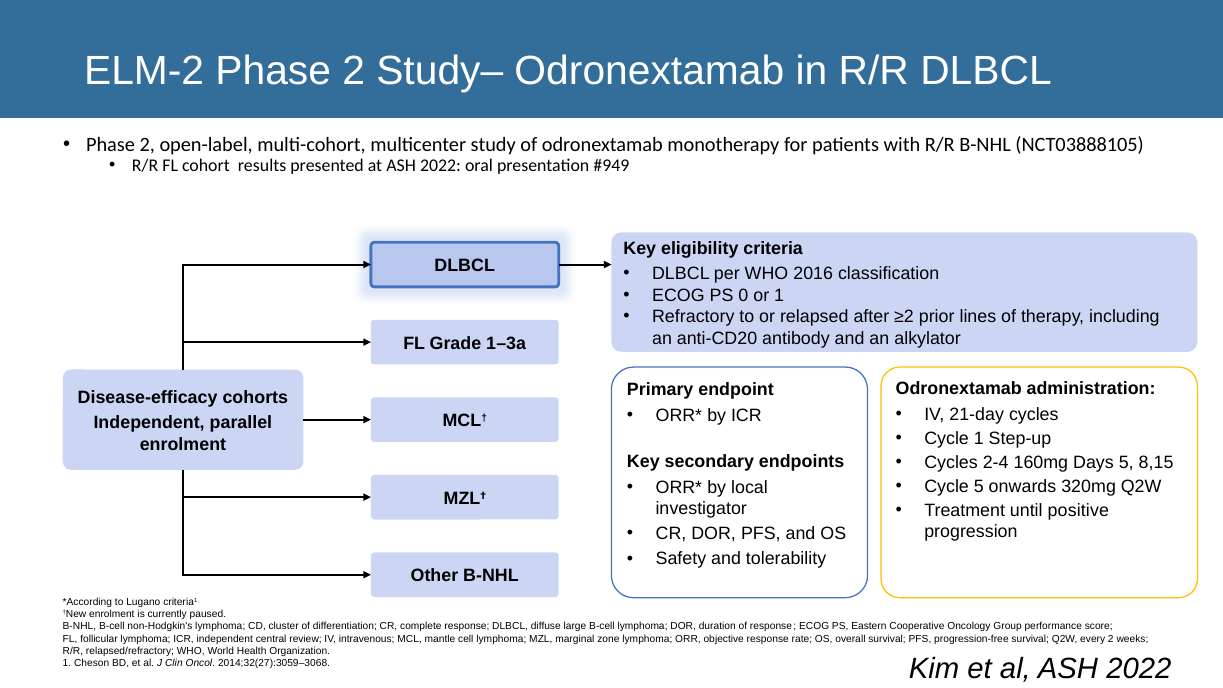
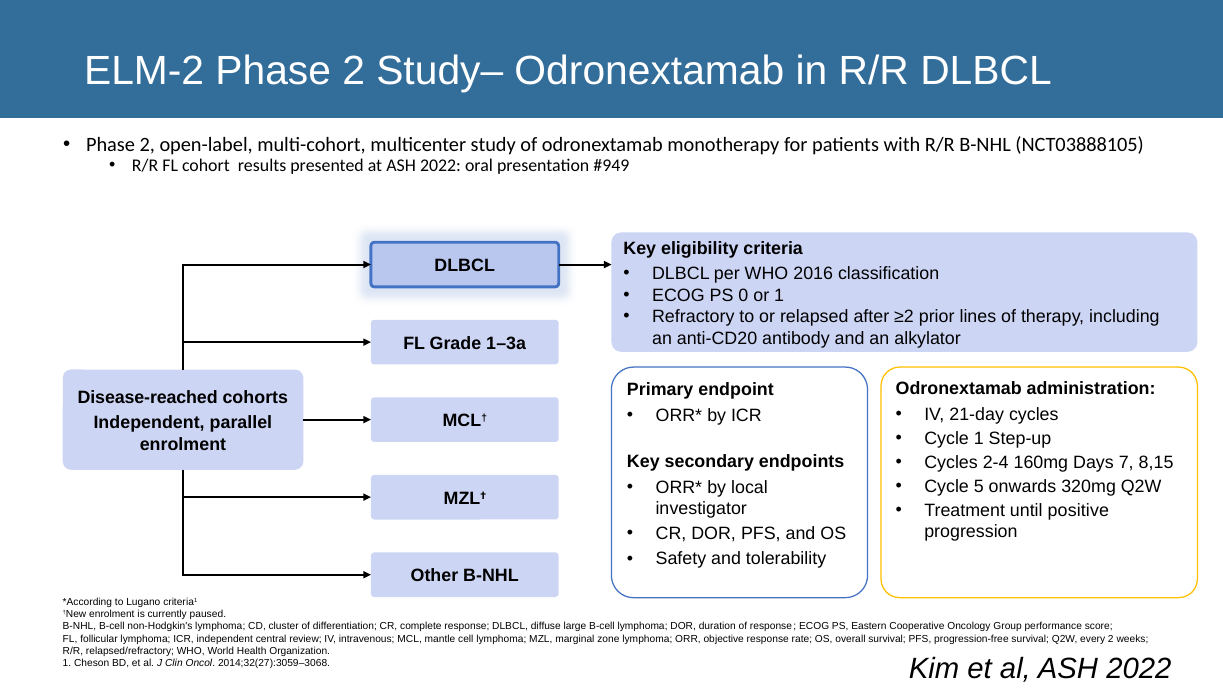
Disease-efficacy: Disease-efficacy -> Disease-reached
Days 5: 5 -> 7
